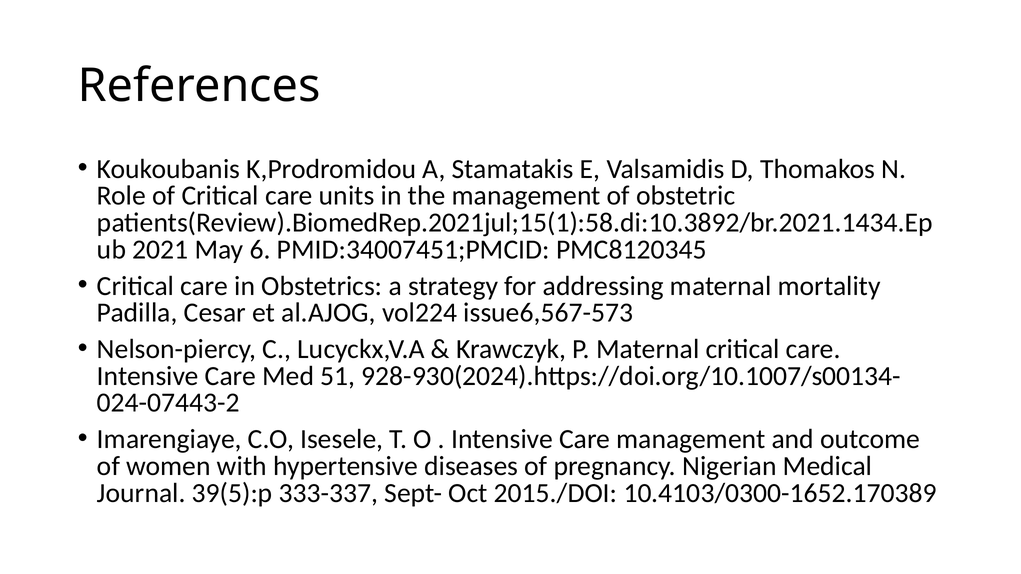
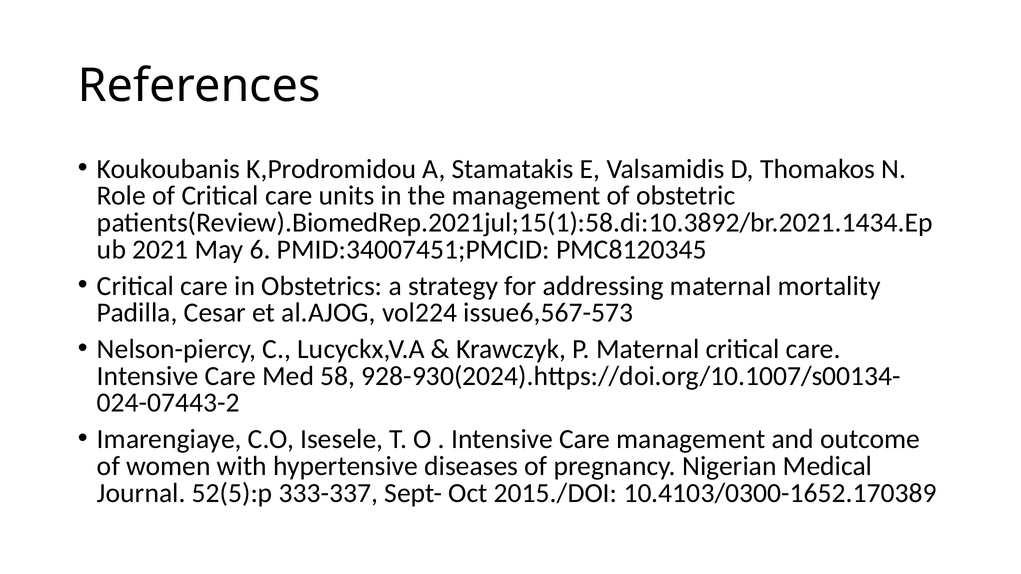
51: 51 -> 58
39(5):p: 39(5):p -> 52(5):p
